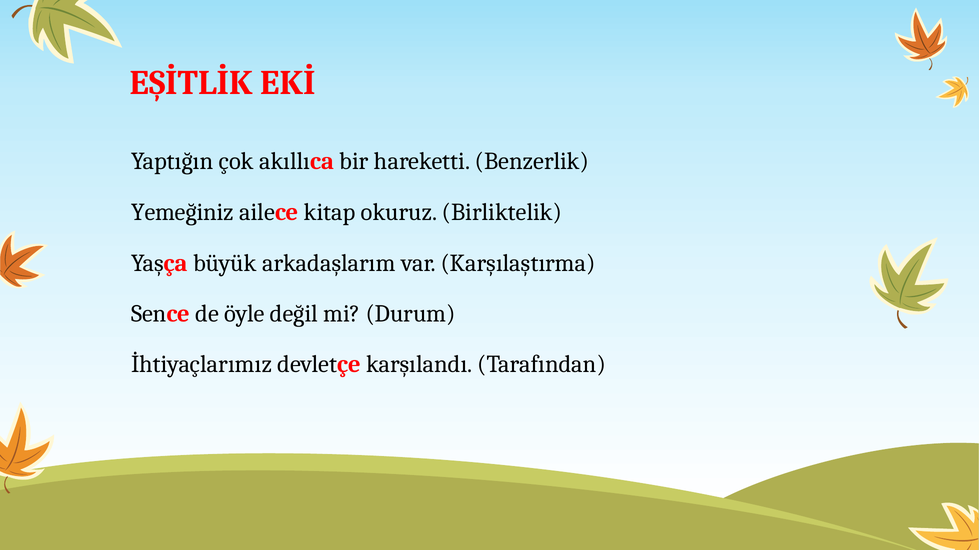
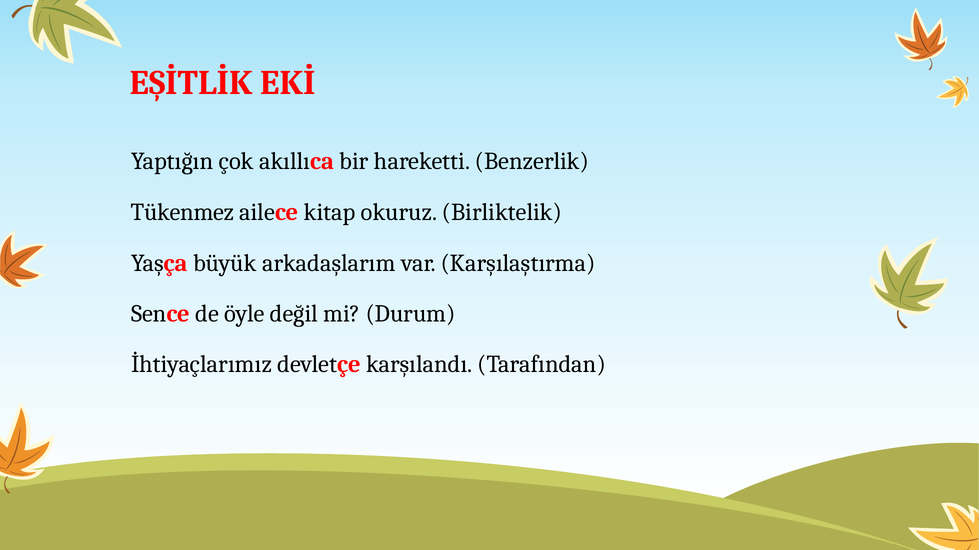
Yemeğiniz: Yemeğiniz -> Tükenmez
